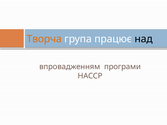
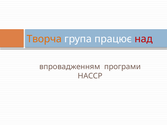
над colour: black -> red
